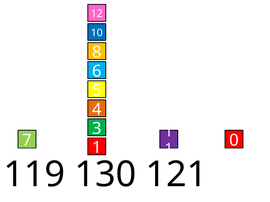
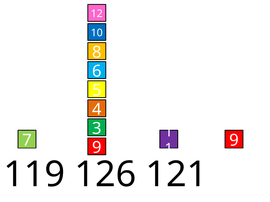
7 1: 1 -> 9
0 at (234, 141): 0 -> 9
130: 130 -> 126
